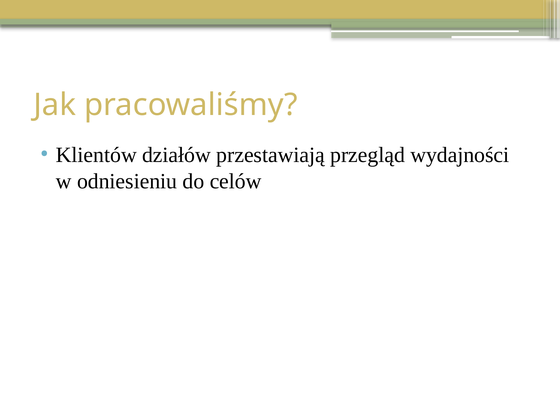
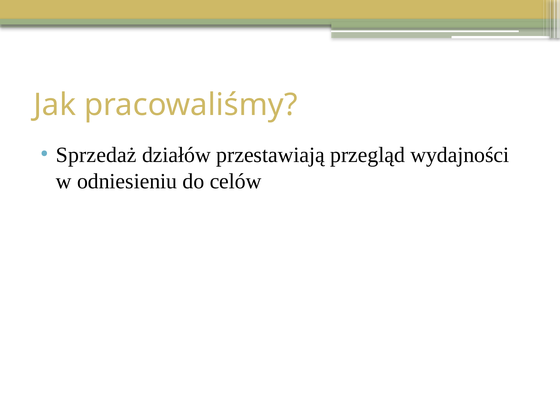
Klientów: Klientów -> Sprzedaż
